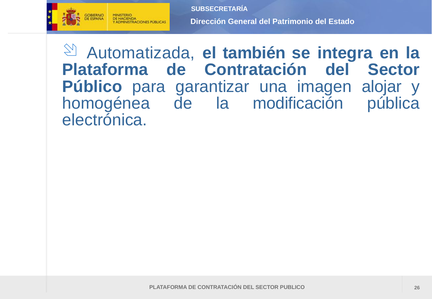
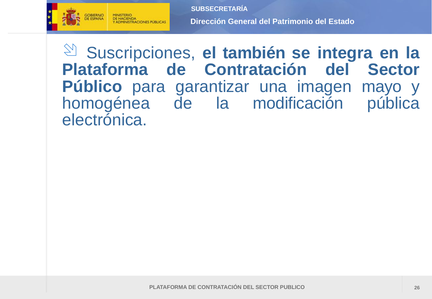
Automatizada: Automatizada -> Suscripciones
alojar: alojar -> mayo
